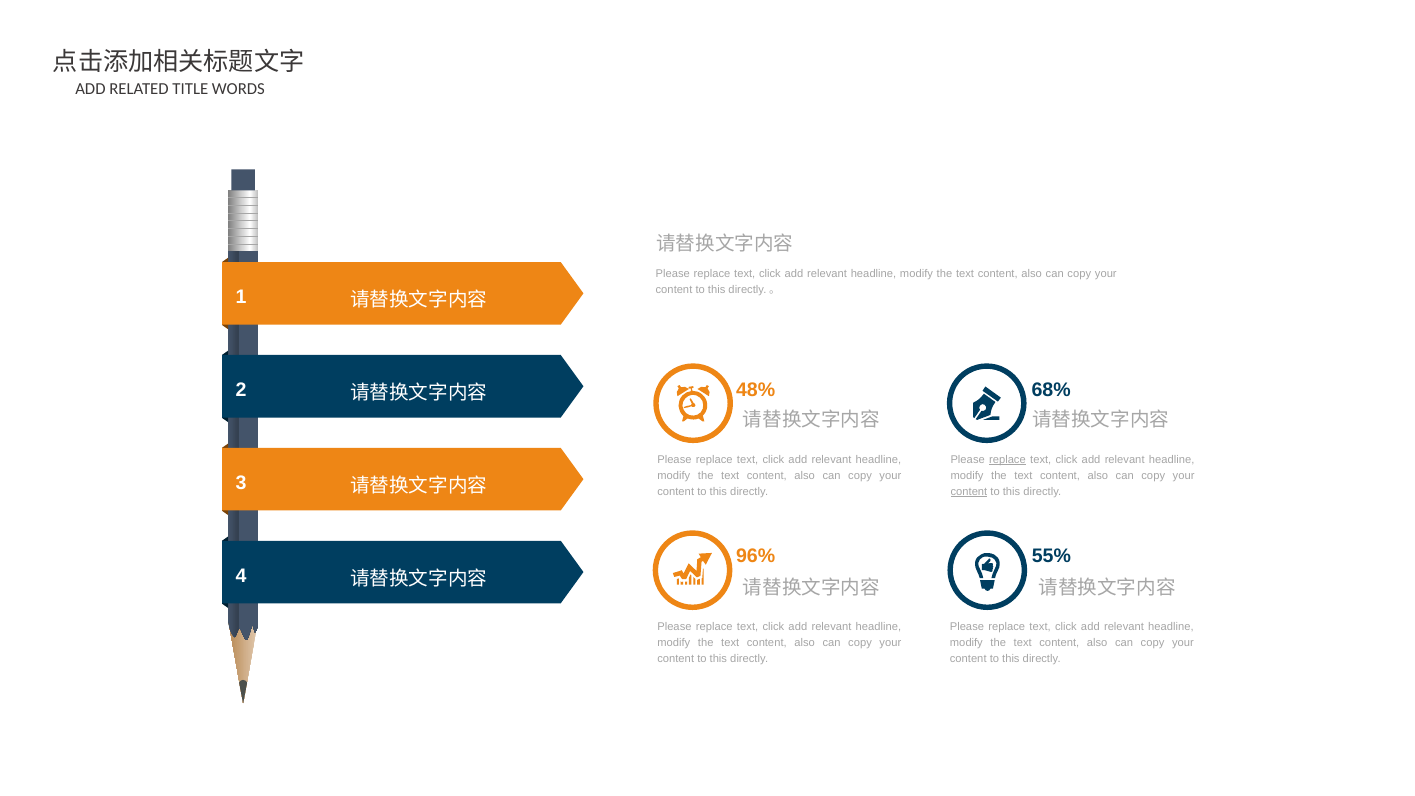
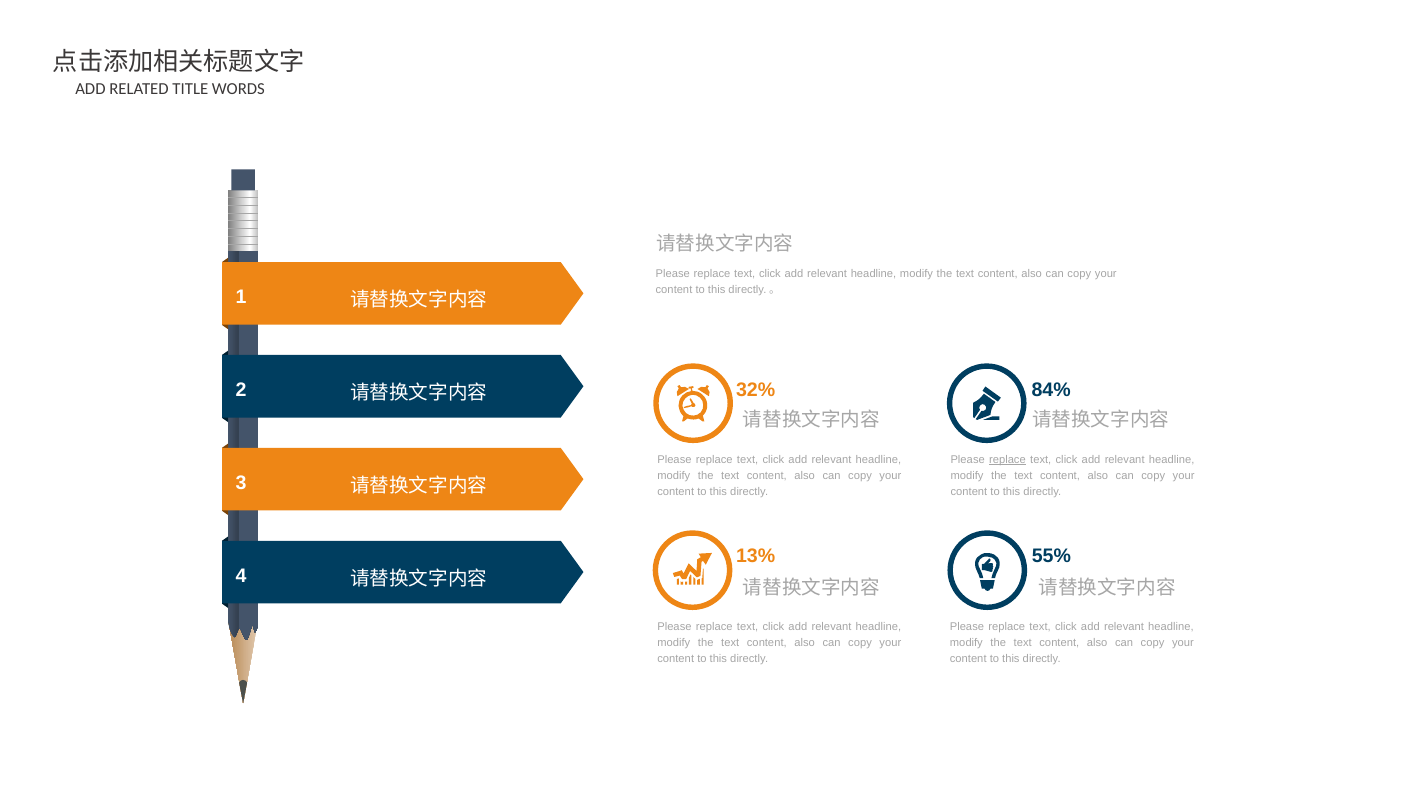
48%: 48% -> 32%
68%: 68% -> 84%
content at (969, 491) underline: present -> none
96%: 96% -> 13%
